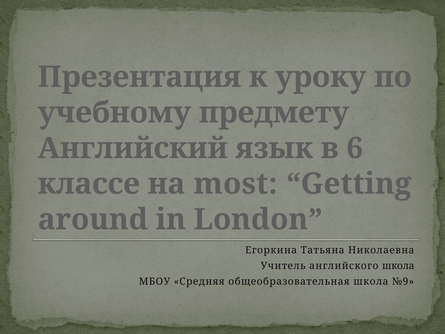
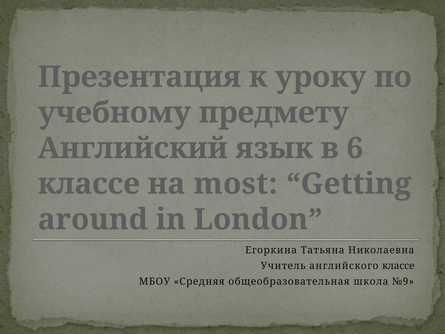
английского школа: школа -> классе
